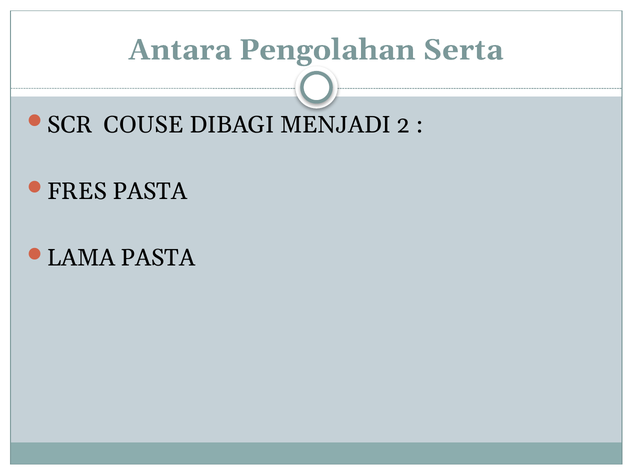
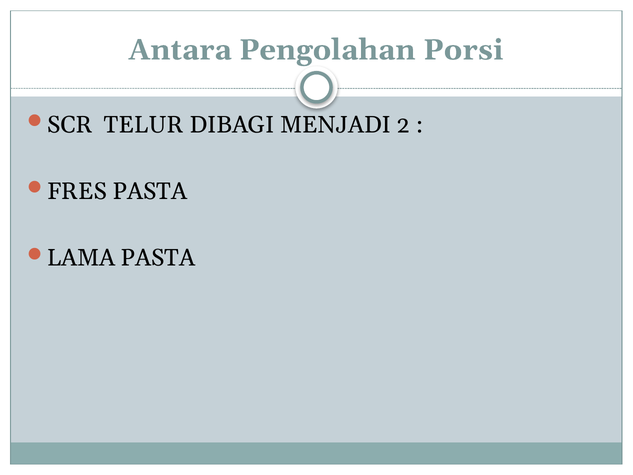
Serta: Serta -> Porsi
COUSE: COUSE -> TELUR
